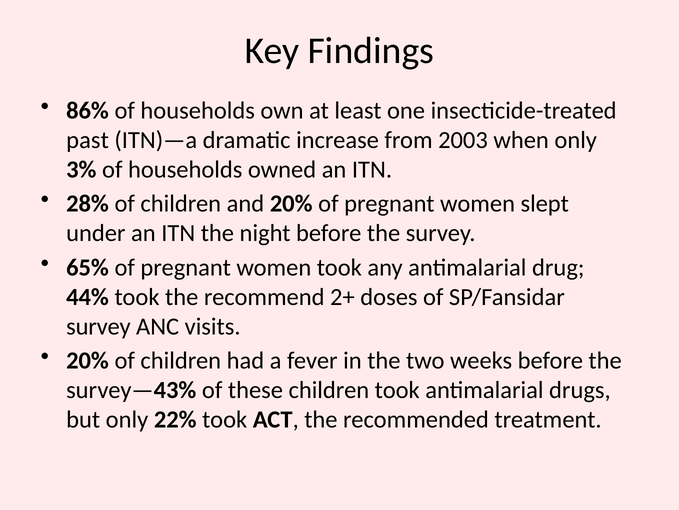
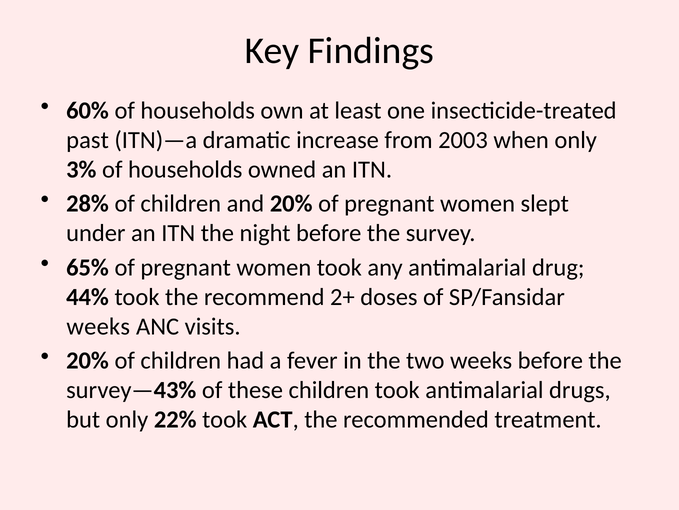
86%: 86% -> 60%
survey at (98, 326): survey -> weeks
